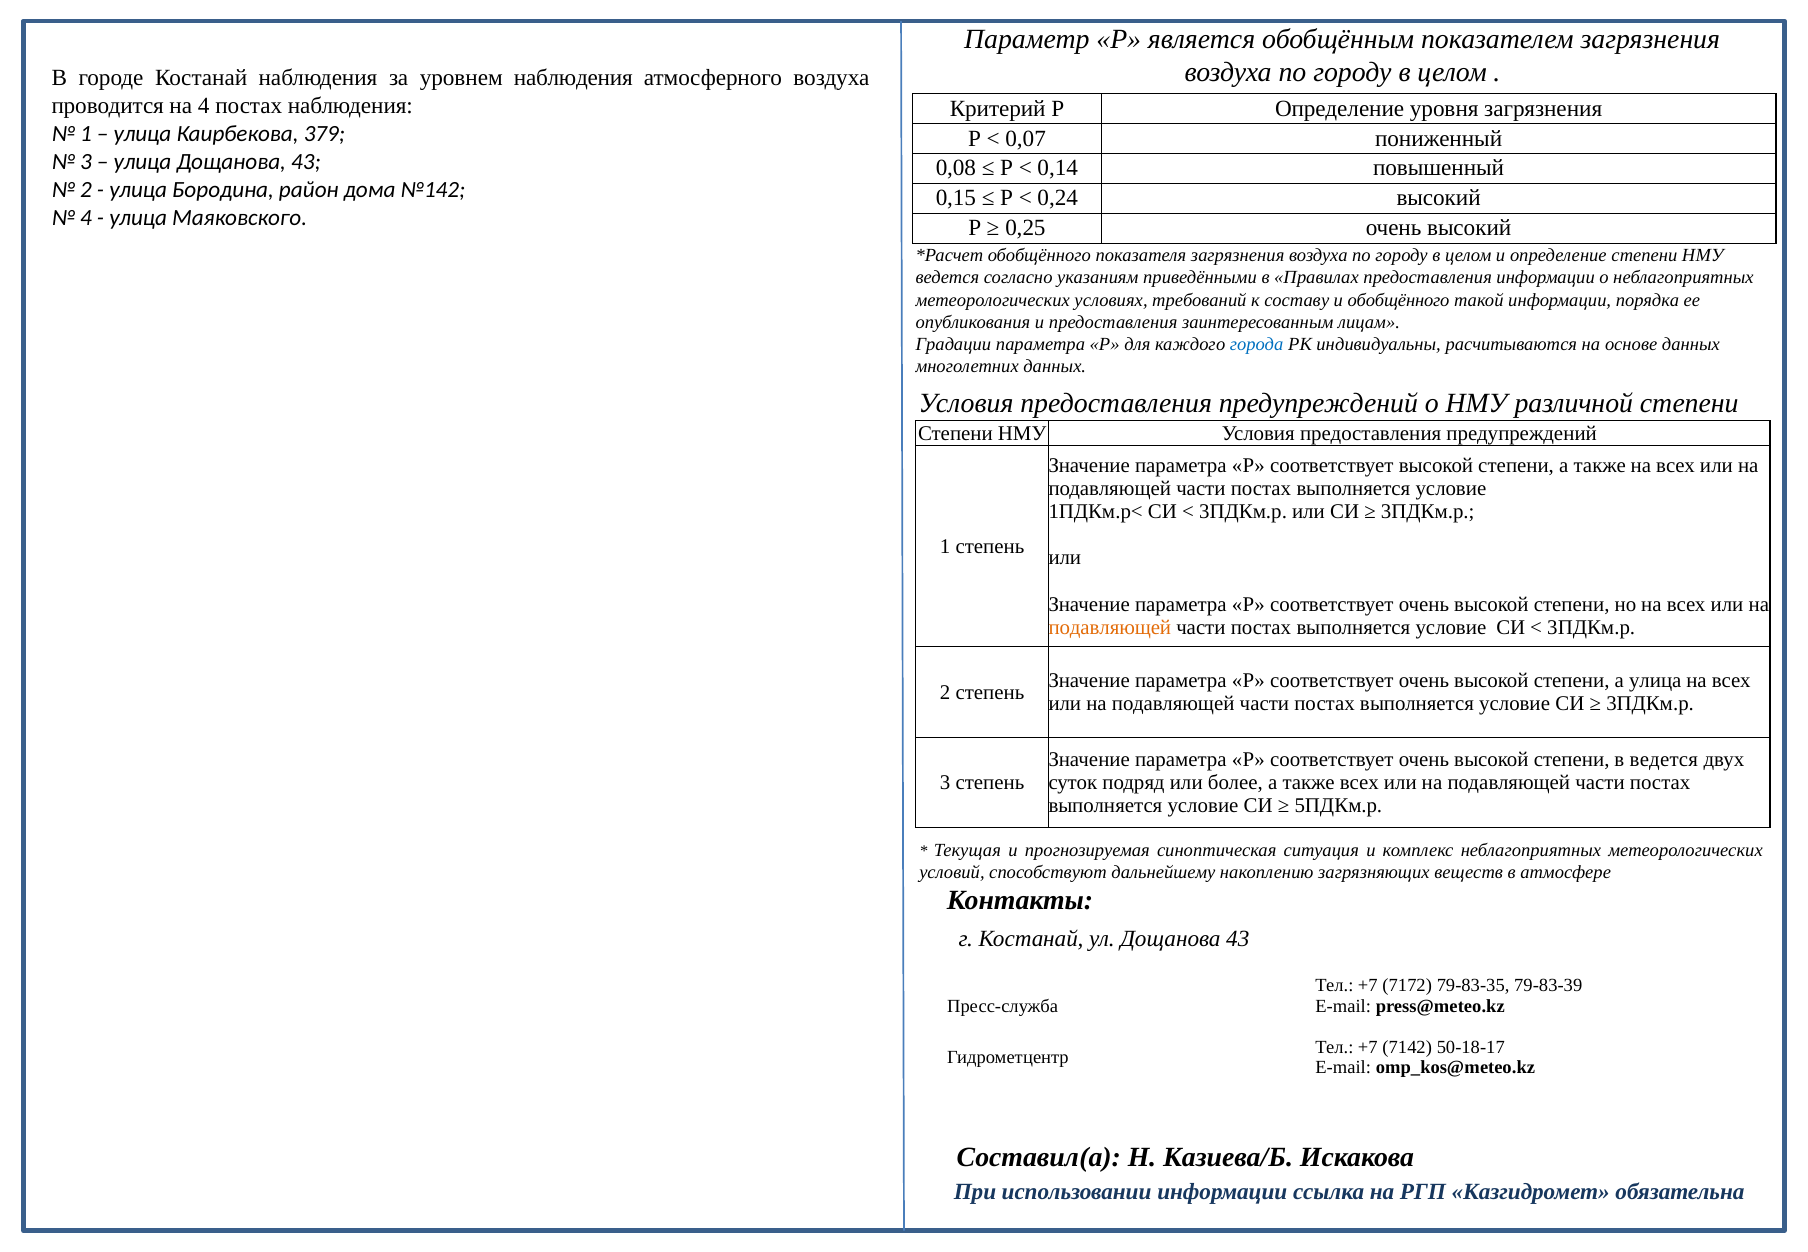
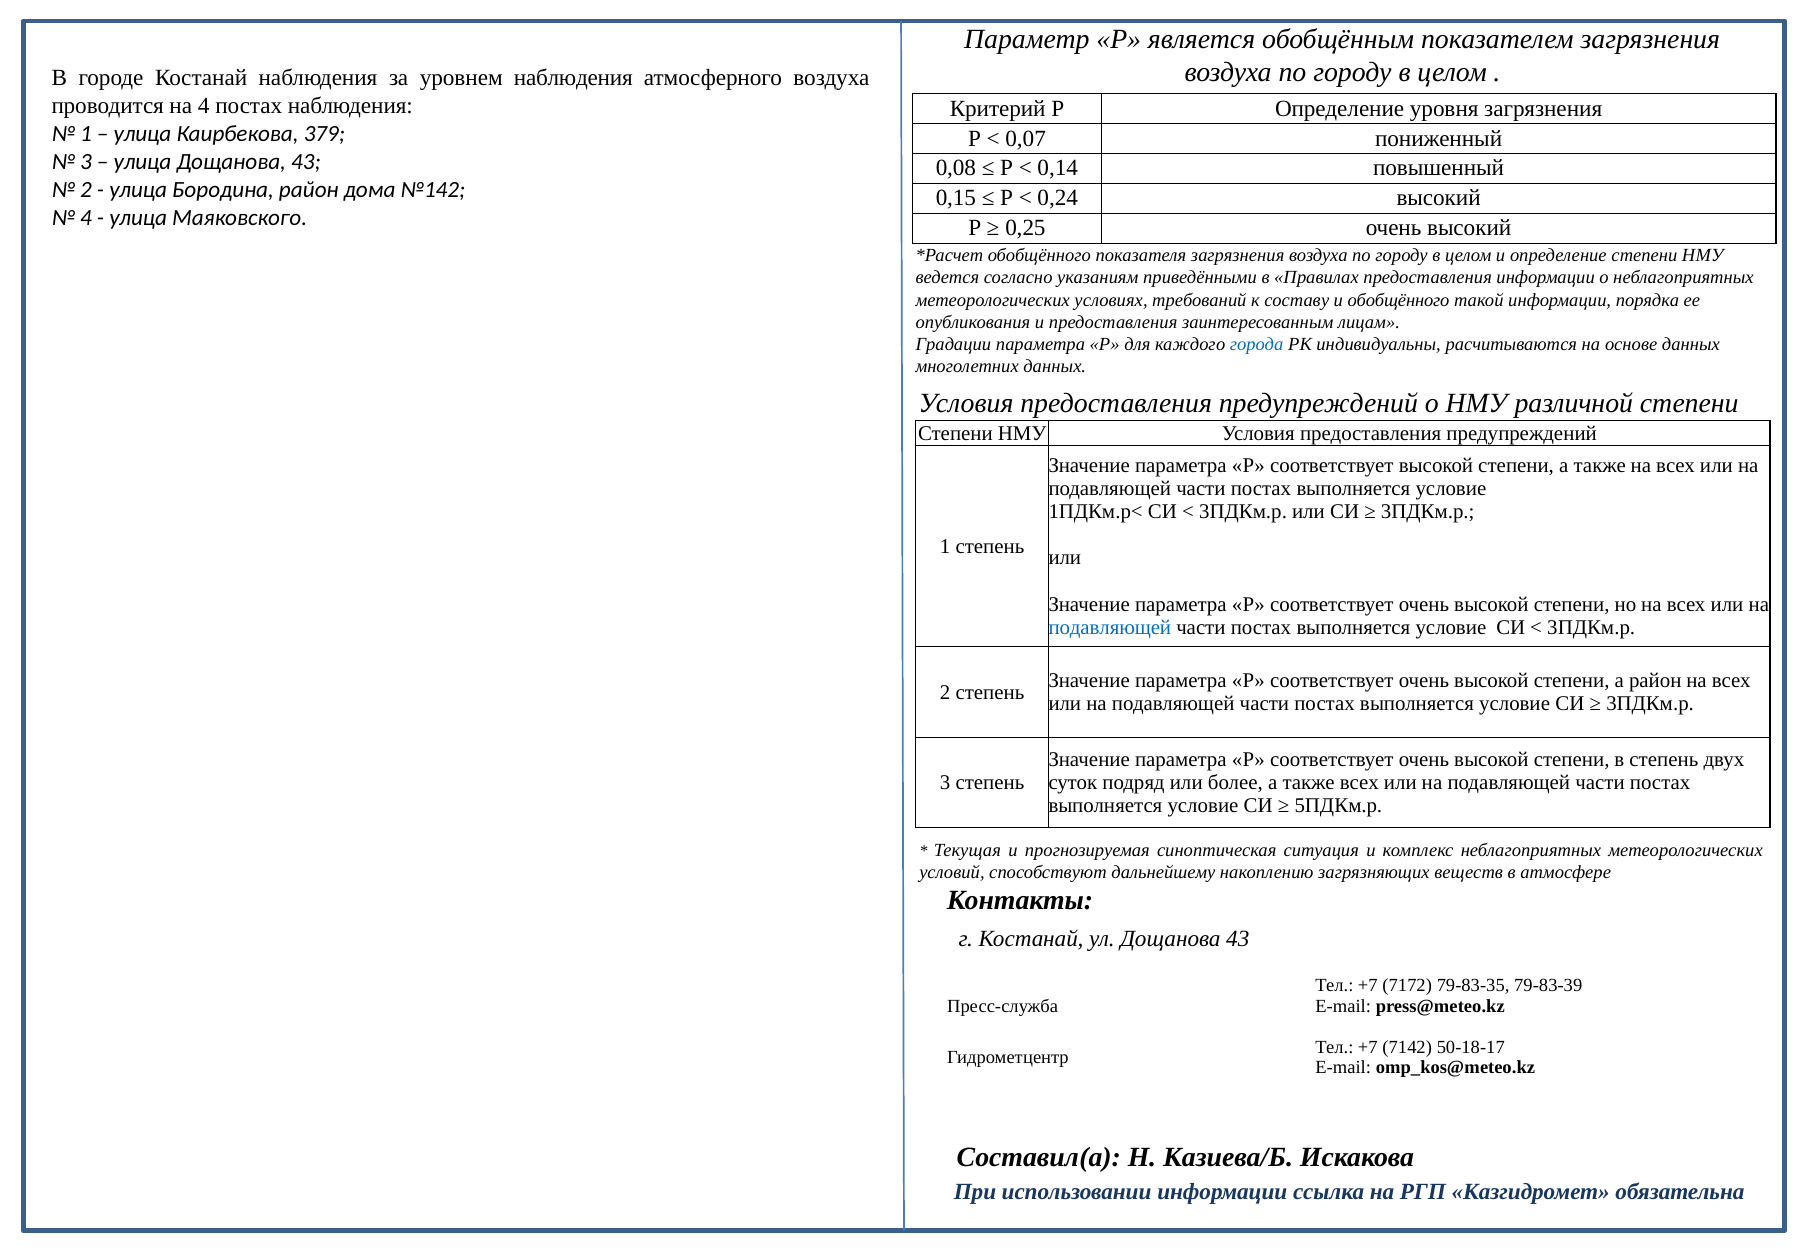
подавляющей at (1110, 627) colour: orange -> blue
а улица: улица -> район
в ведется: ведется -> степень
